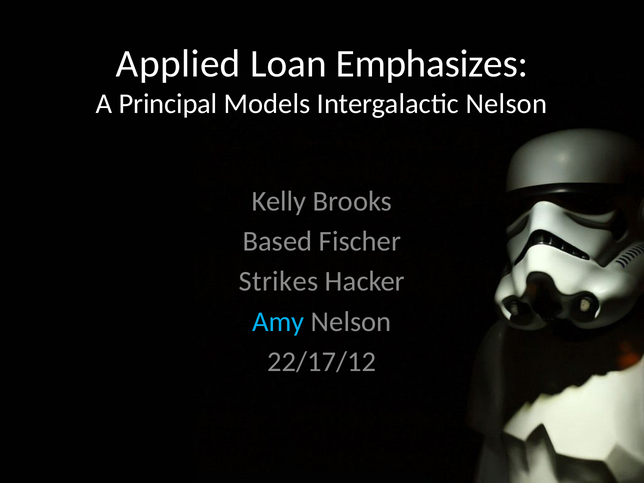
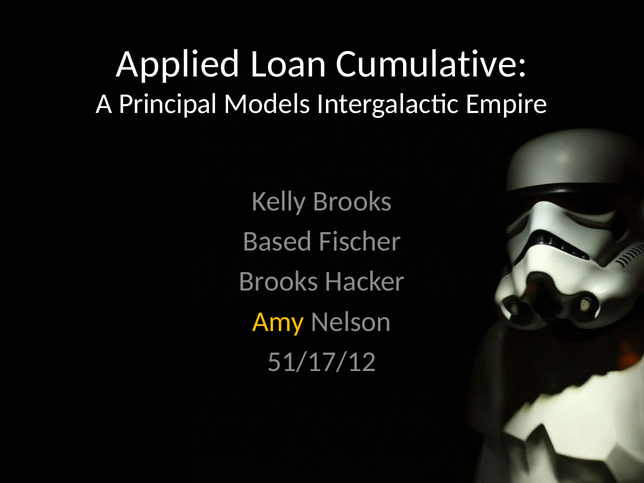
Emphasizes: Emphasizes -> Cumulative
Intergalactic Nelson: Nelson -> Empire
Strikes at (279, 282): Strikes -> Brooks
Amy colour: light blue -> yellow
22/17/12: 22/17/12 -> 51/17/12
